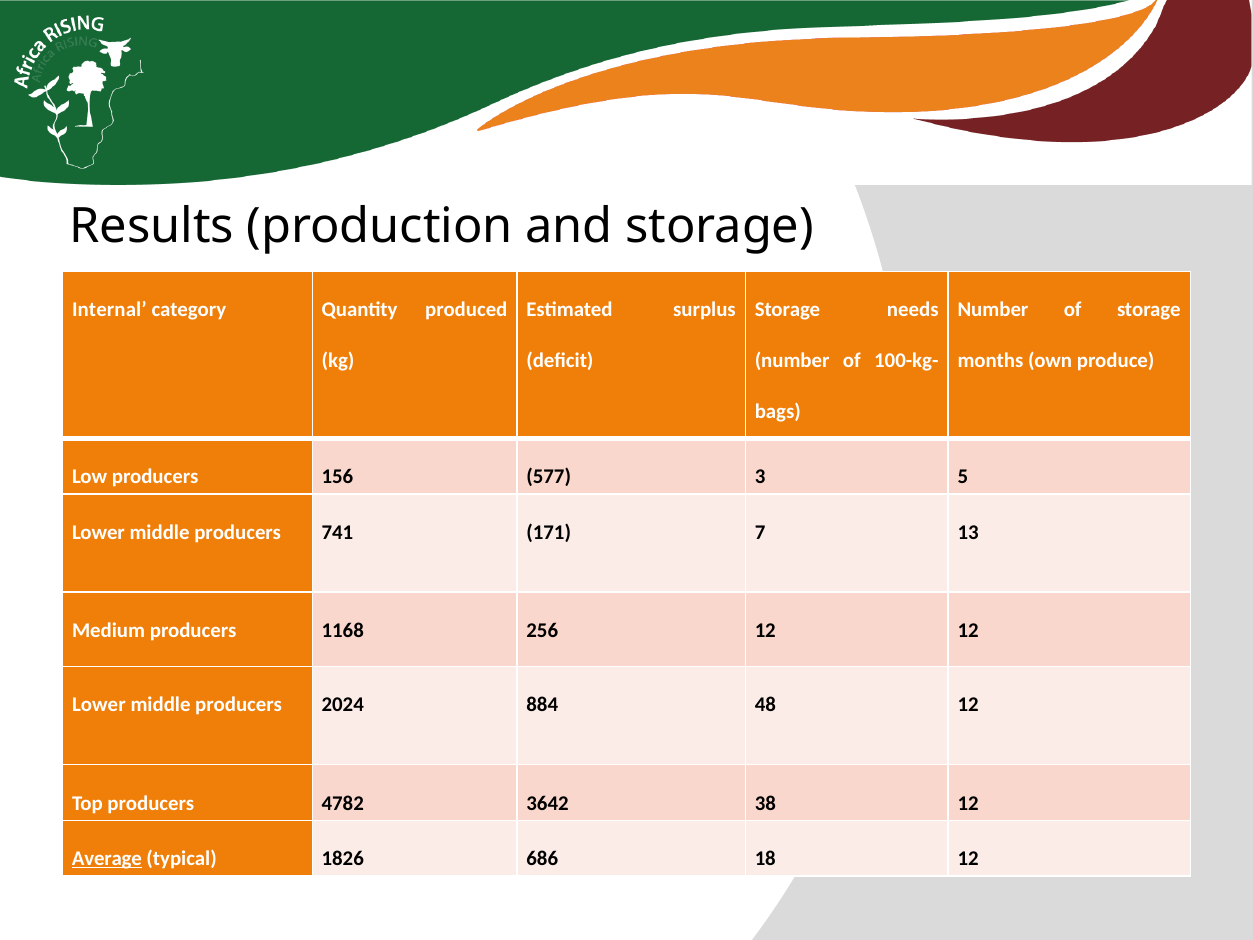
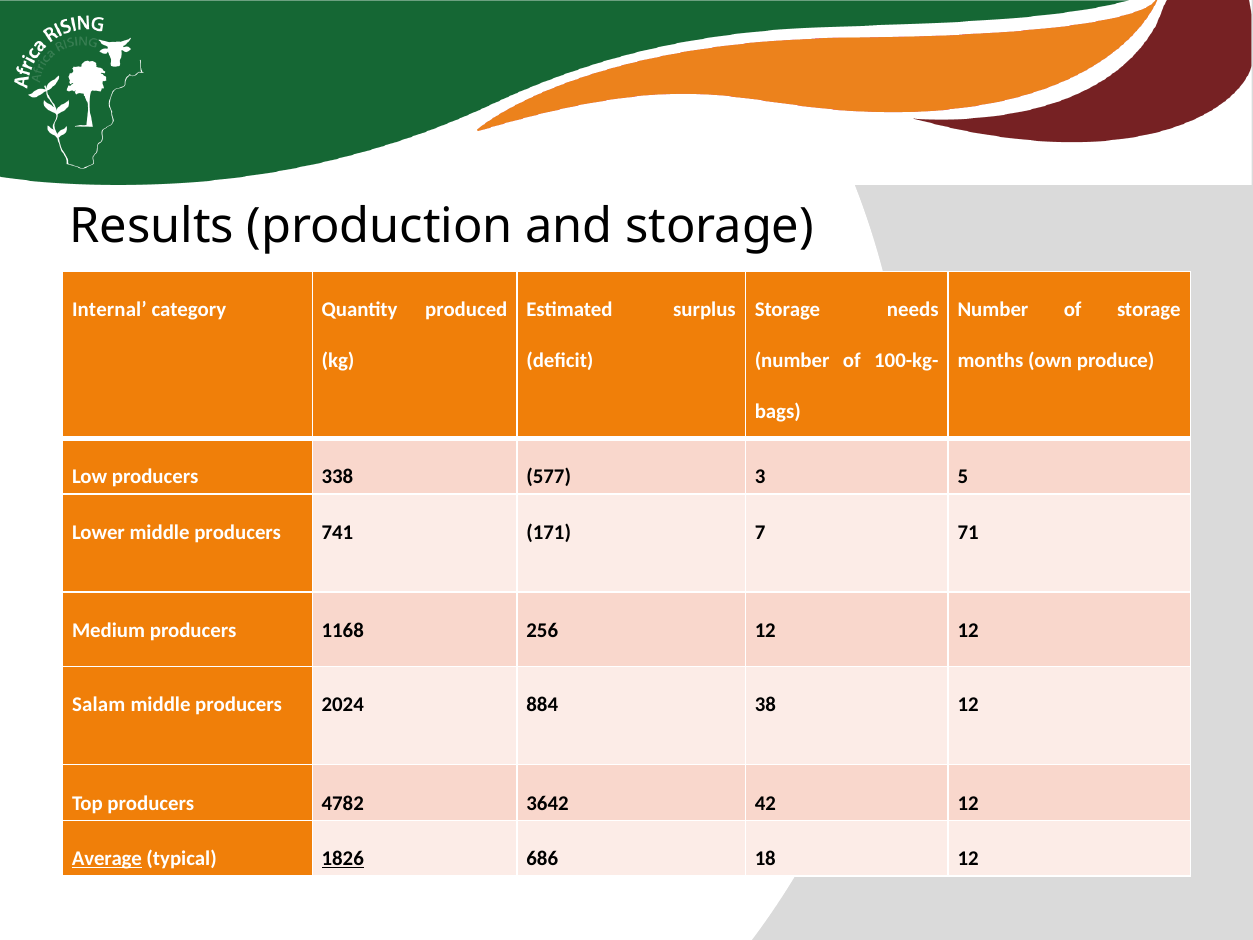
156: 156 -> 338
13: 13 -> 71
Lower at (99, 705): Lower -> Salam
48: 48 -> 38
38: 38 -> 42
1826 underline: none -> present
